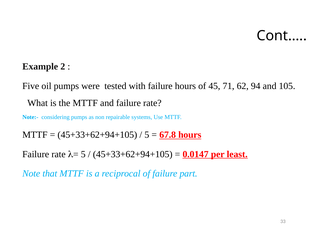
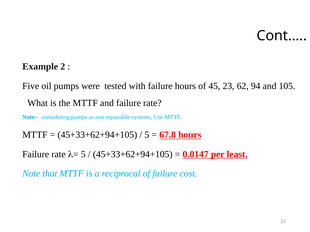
71: 71 -> 23
part: part -> cost
